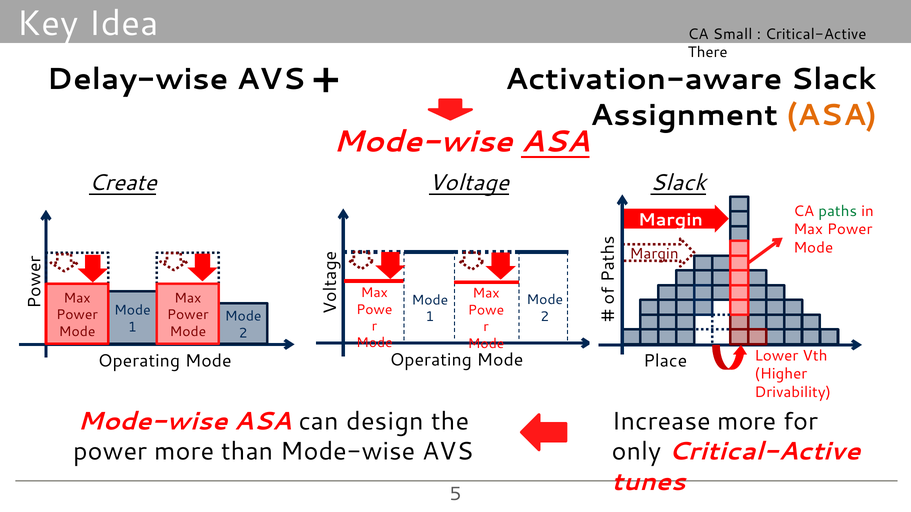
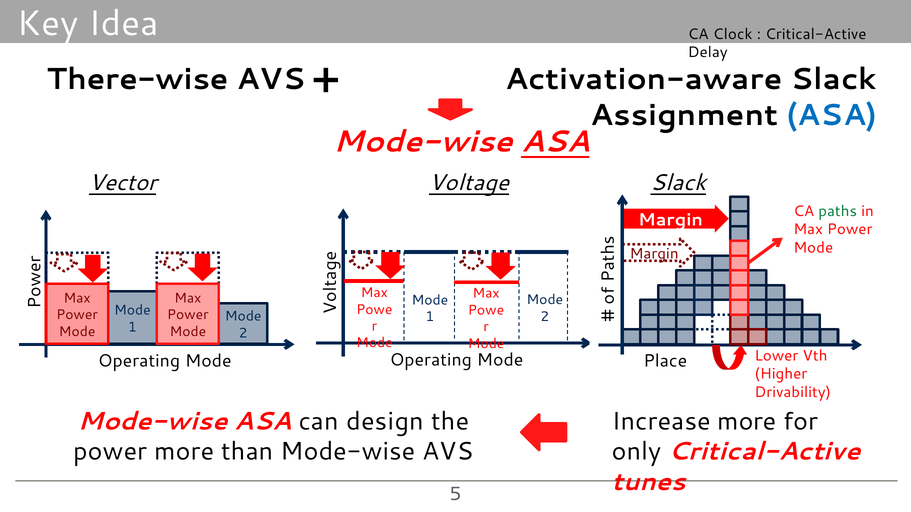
Small: Small -> Clock
There: There -> Delay
Delay-wise: Delay-wise -> There-wise
ASA at (832, 116) colour: orange -> blue
Create: Create -> Vector
